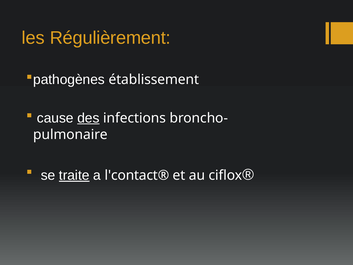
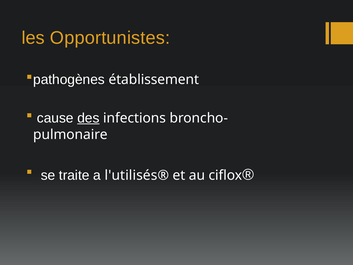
Régulièrement: Régulièrement -> Opportunistes
traite underline: present -> none
l'contact®: l'contact® -> l'utilisés®
